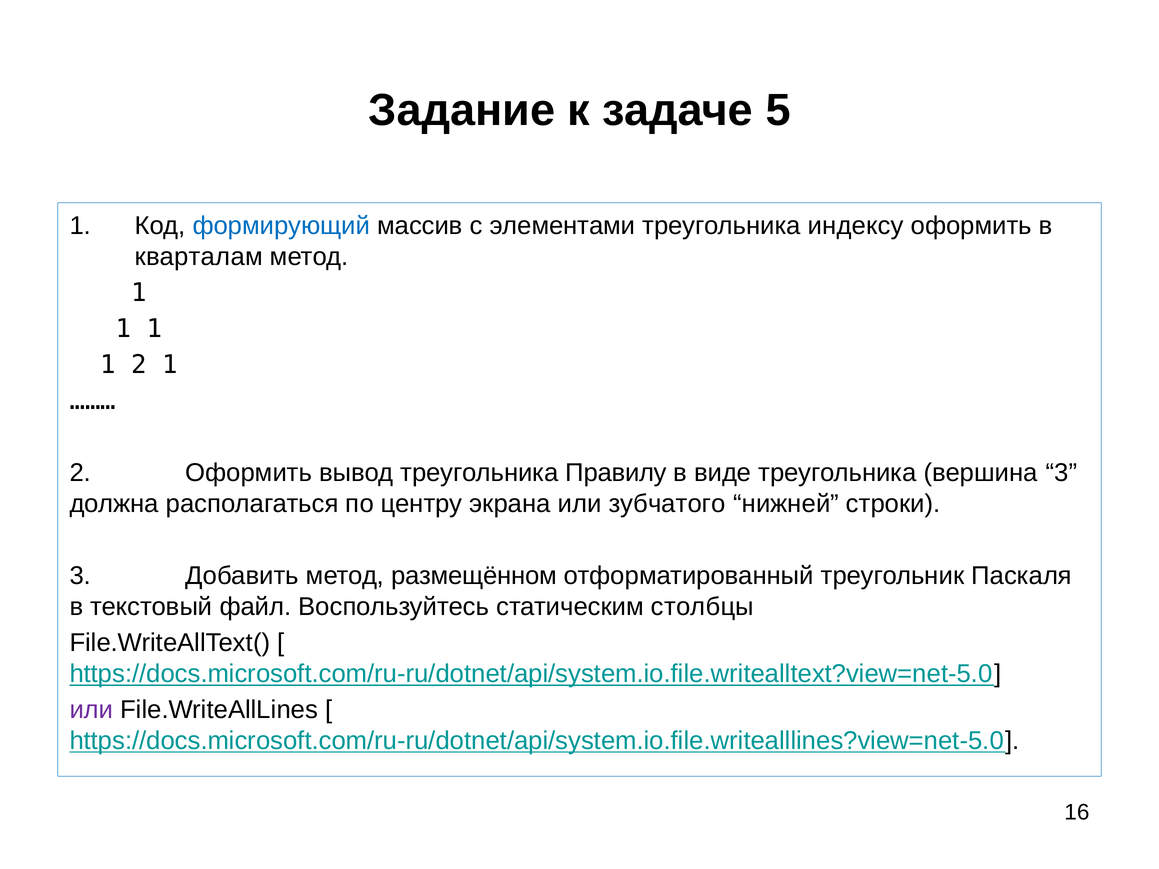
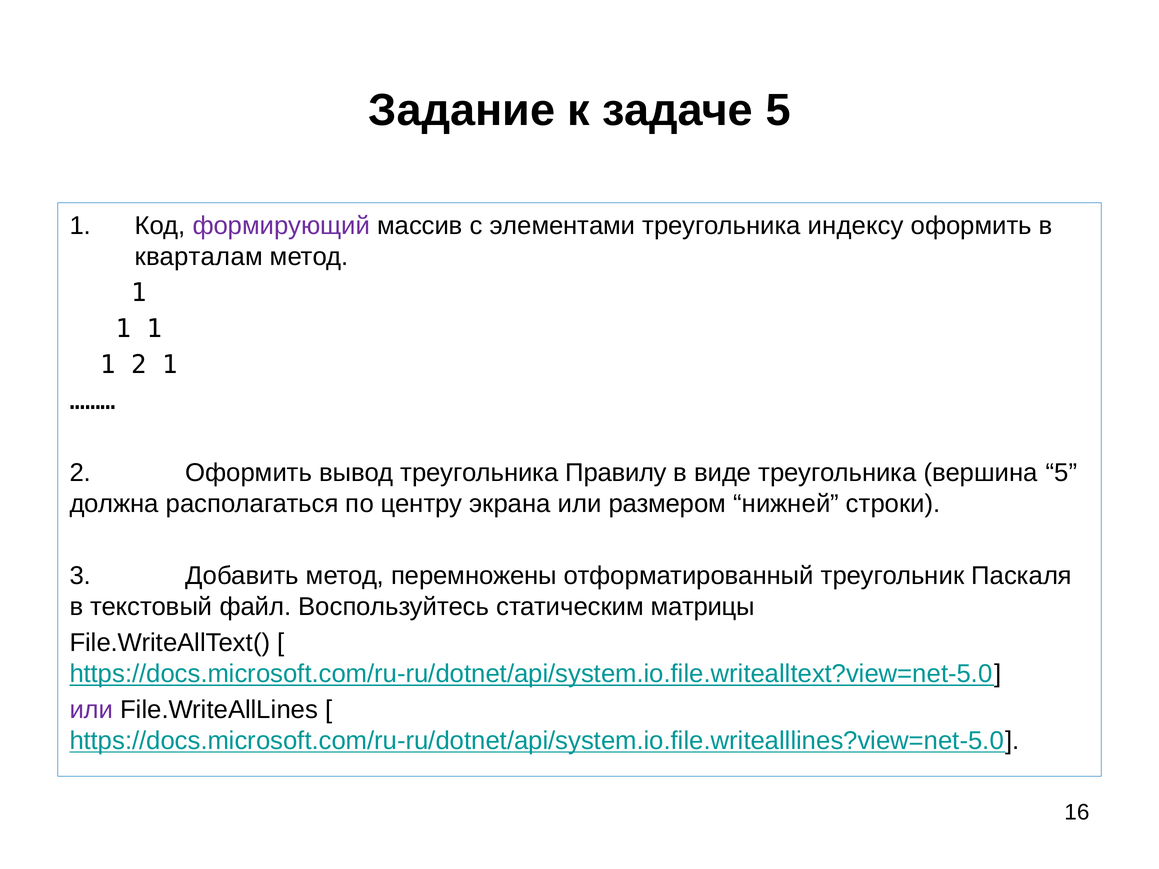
формирующий colour: blue -> purple
вершина 3: 3 -> 5
зубчатого: зубчатого -> размером
размещённом: размещённом -> перемножены
столбцы: столбцы -> матрицы
